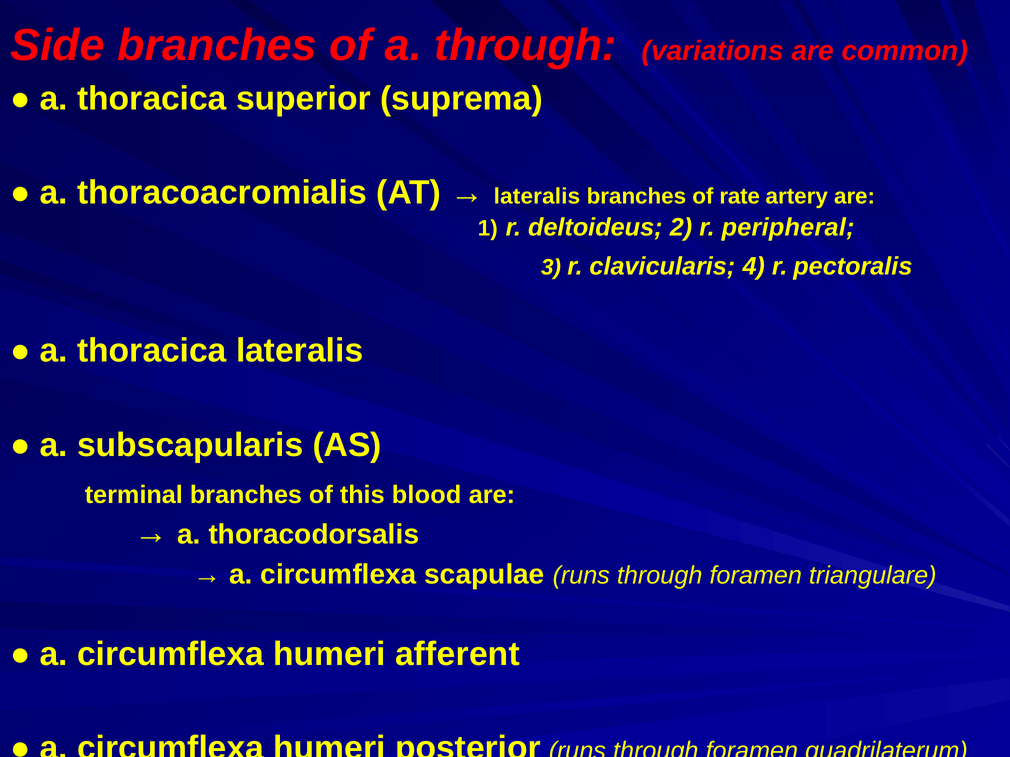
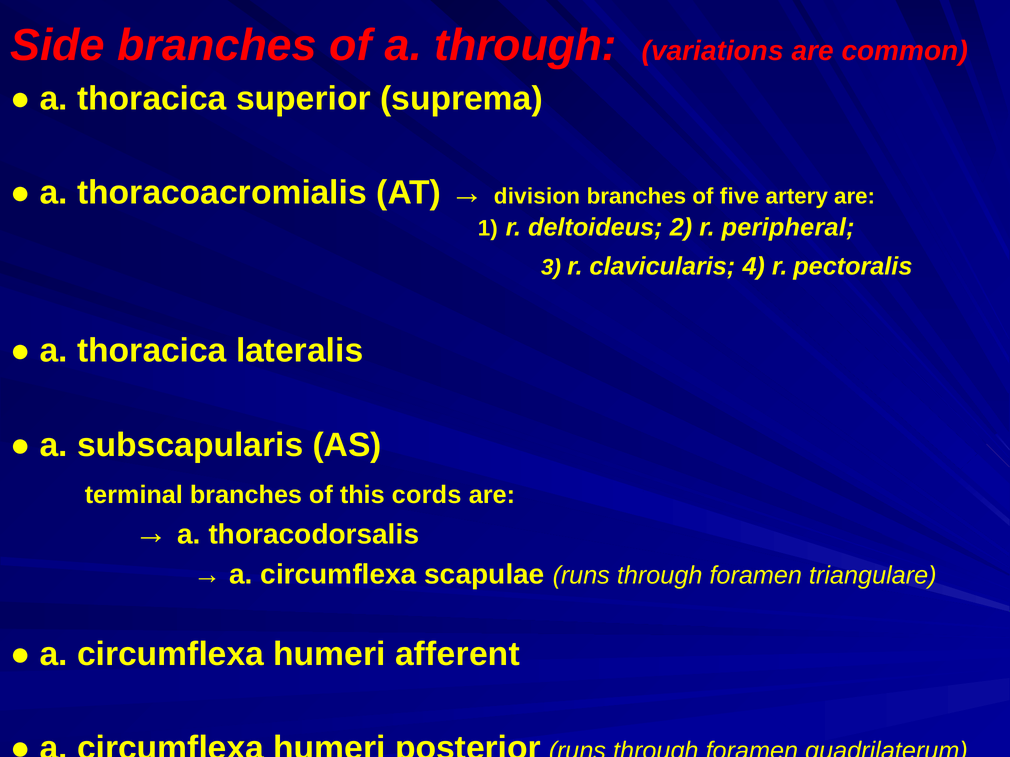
lateralis at (537, 197): lateralis -> division
rate: rate -> five
blood: blood -> cords
